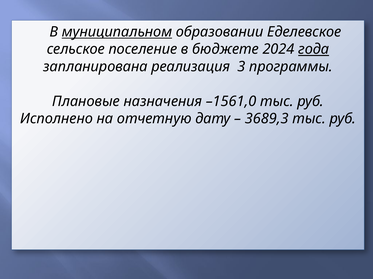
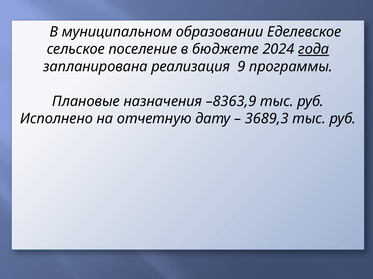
муниципальном underline: present -> none
3: 3 -> 9
–1561,0: –1561,0 -> –8363,9
